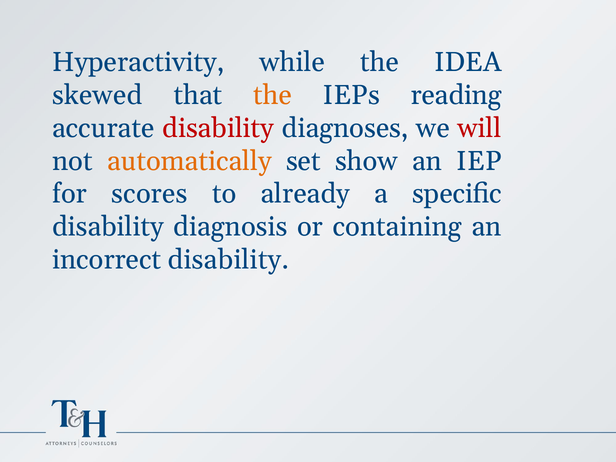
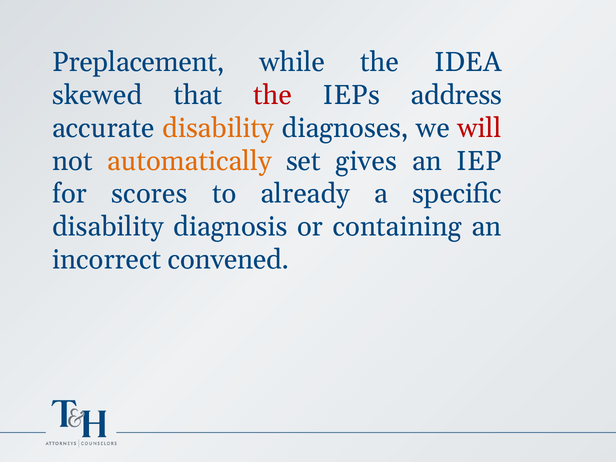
Hyperactivity: Hyperactivity -> Preplacement
the at (273, 95) colour: orange -> red
reading: reading -> address
disability at (218, 128) colour: red -> orange
show: show -> gives
incorrect disability: disability -> convened
